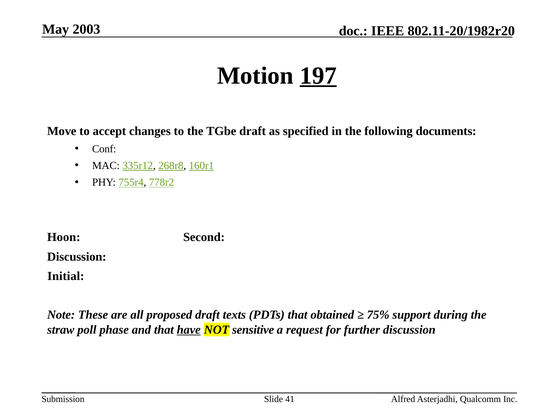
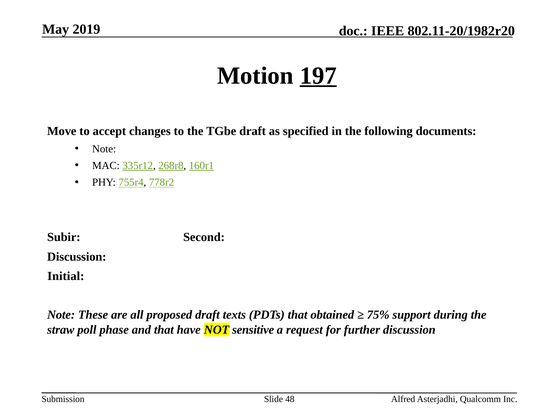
2003: 2003 -> 2019
Conf at (104, 149): Conf -> Note
Hoon: Hoon -> Subir
have underline: present -> none
41: 41 -> 48
